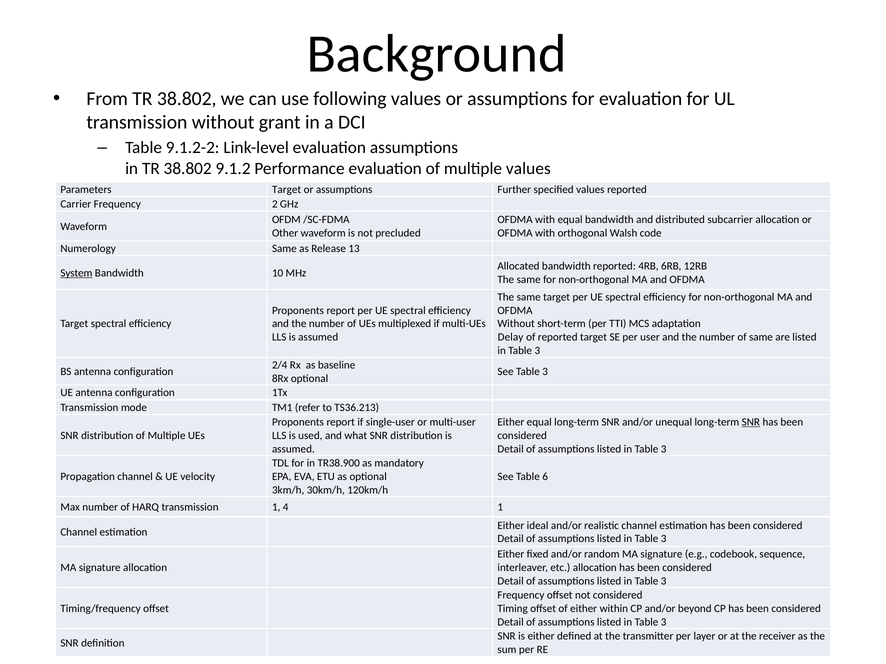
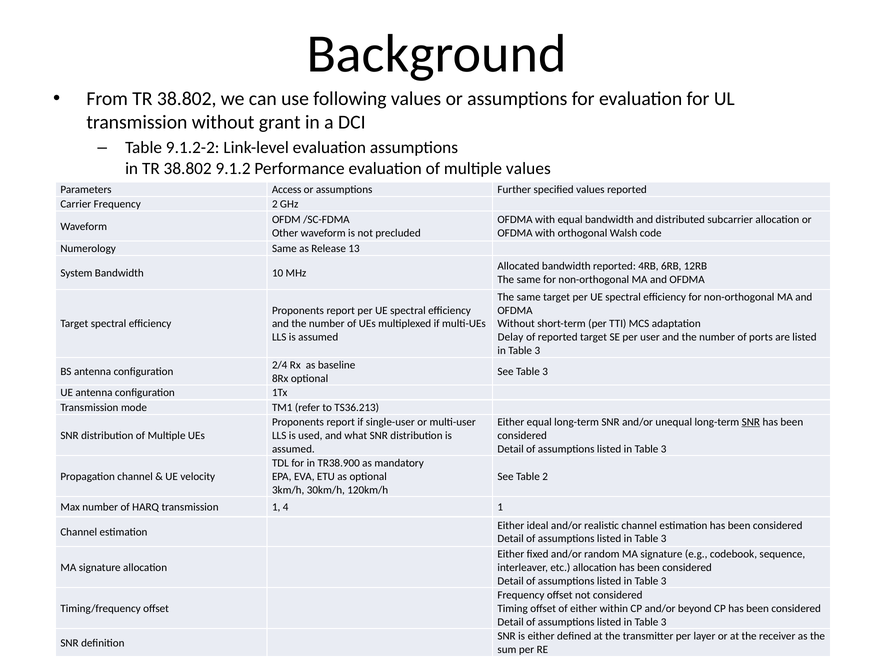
Parameters Target: Target -> Access
System underline: present -> none
of same: same -> ports
Table 6: 6 -> 2
